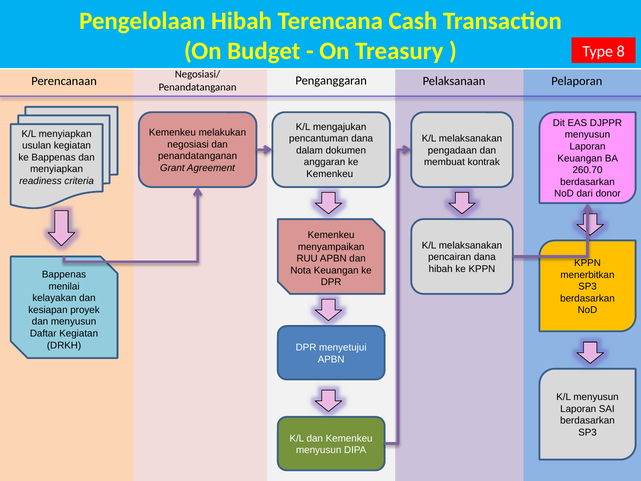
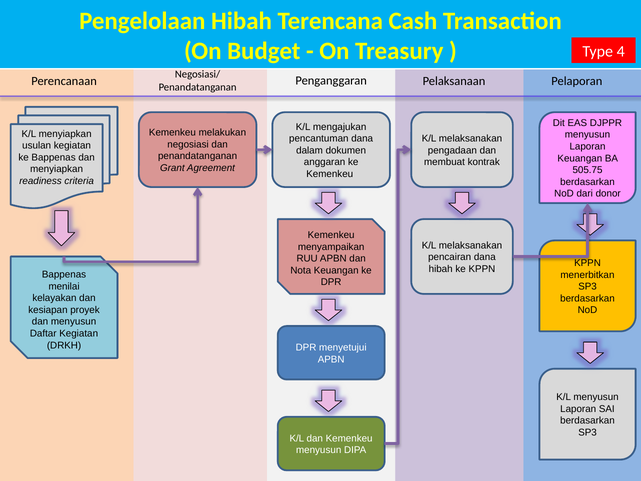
8: 8 -> 4
260.70: 260.70 -> 505.75
